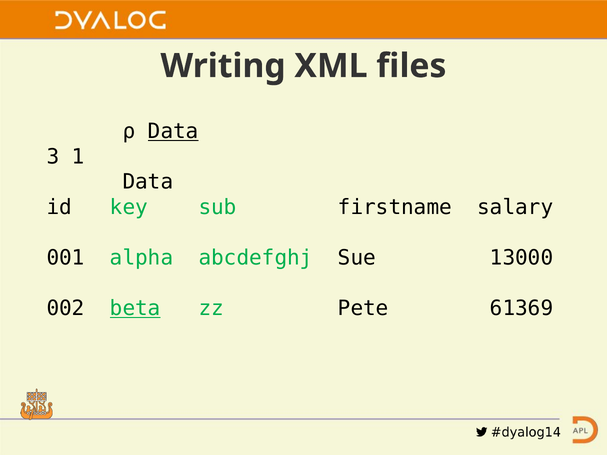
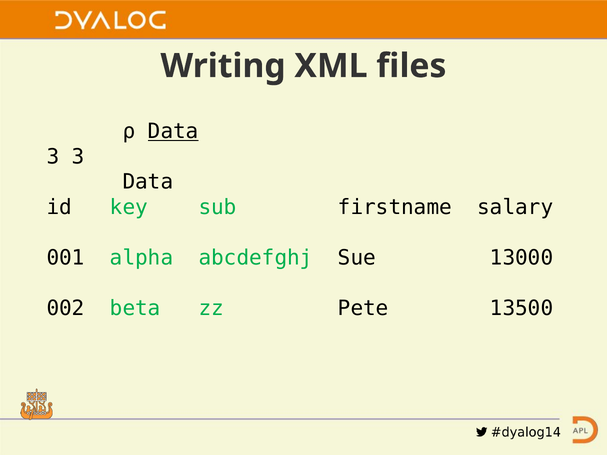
3 1: 1 -> 3
beta underline: present -> none
61369: 61369 -> 13500
